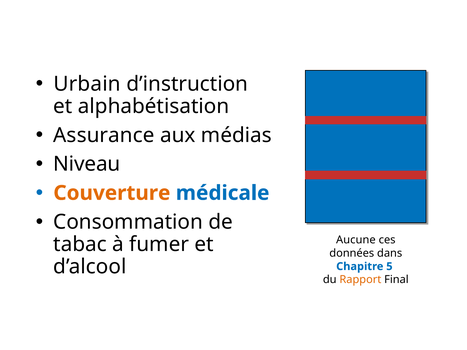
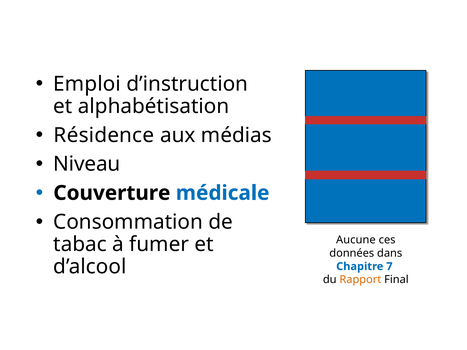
Urbain: Urbain -> Emploi
Assurance: Assurance -> Résidence
Couverture colour: orange -> black
5: 5 -> 7
